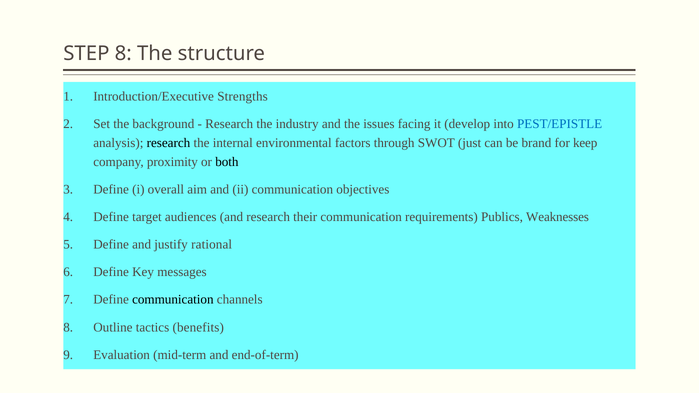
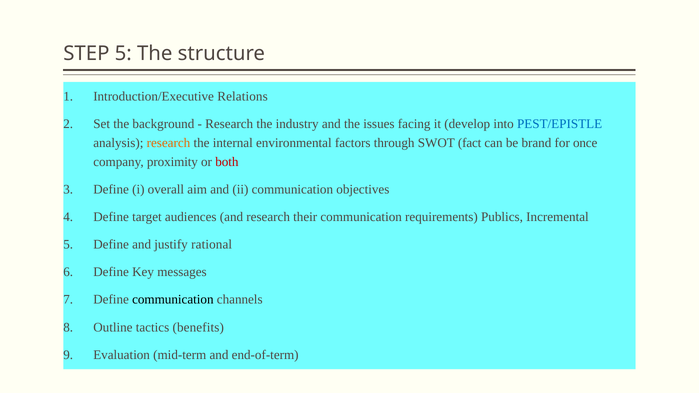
STEP 8: 8 -> 5
Strengths: Strengths -> Relations
research at (168, 143) colour: black -> orange
just: just -> fact
keep: keep -> once
both colour: black -> red
Weaknesses: Weaknesses -> Incremental
